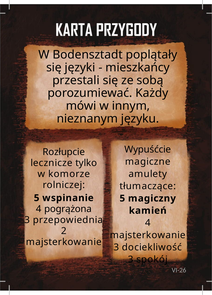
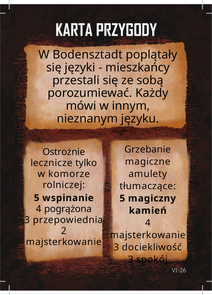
Wypuśćcie: Wypuśćcie -> Grzebanie
Rozłupcie: Rozłupcie -> Ostrożnie
